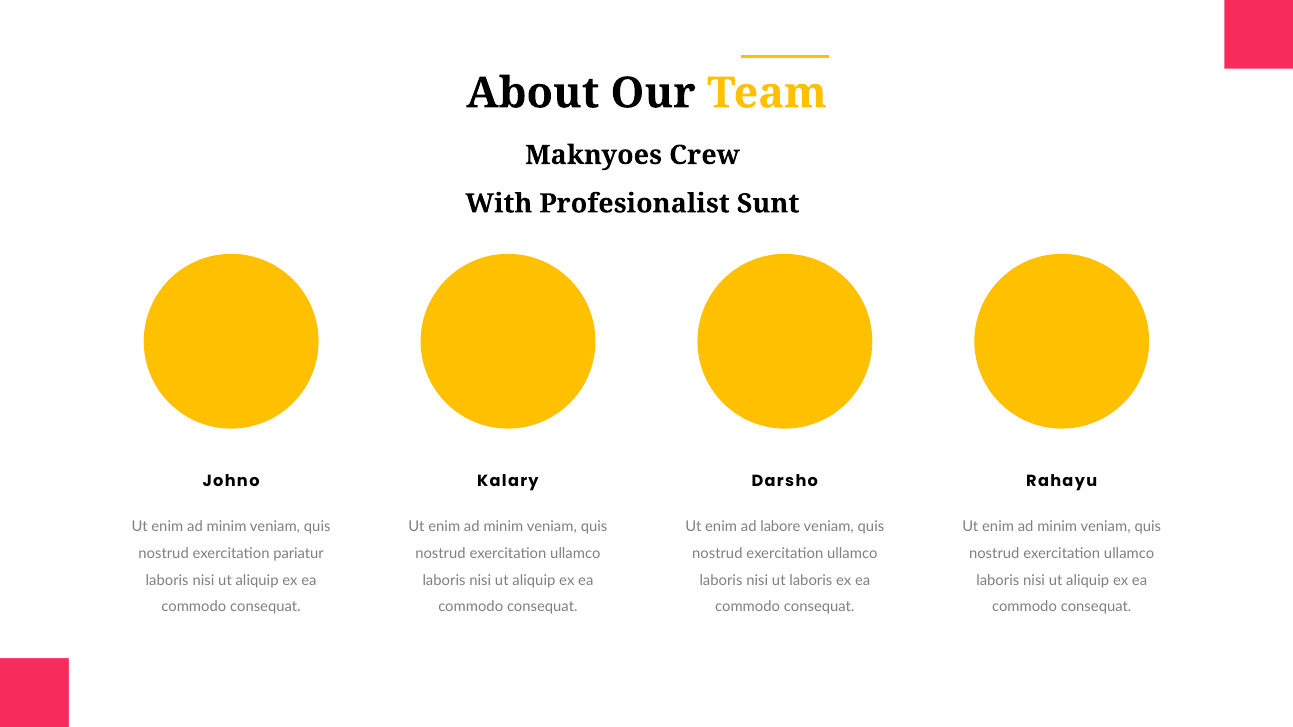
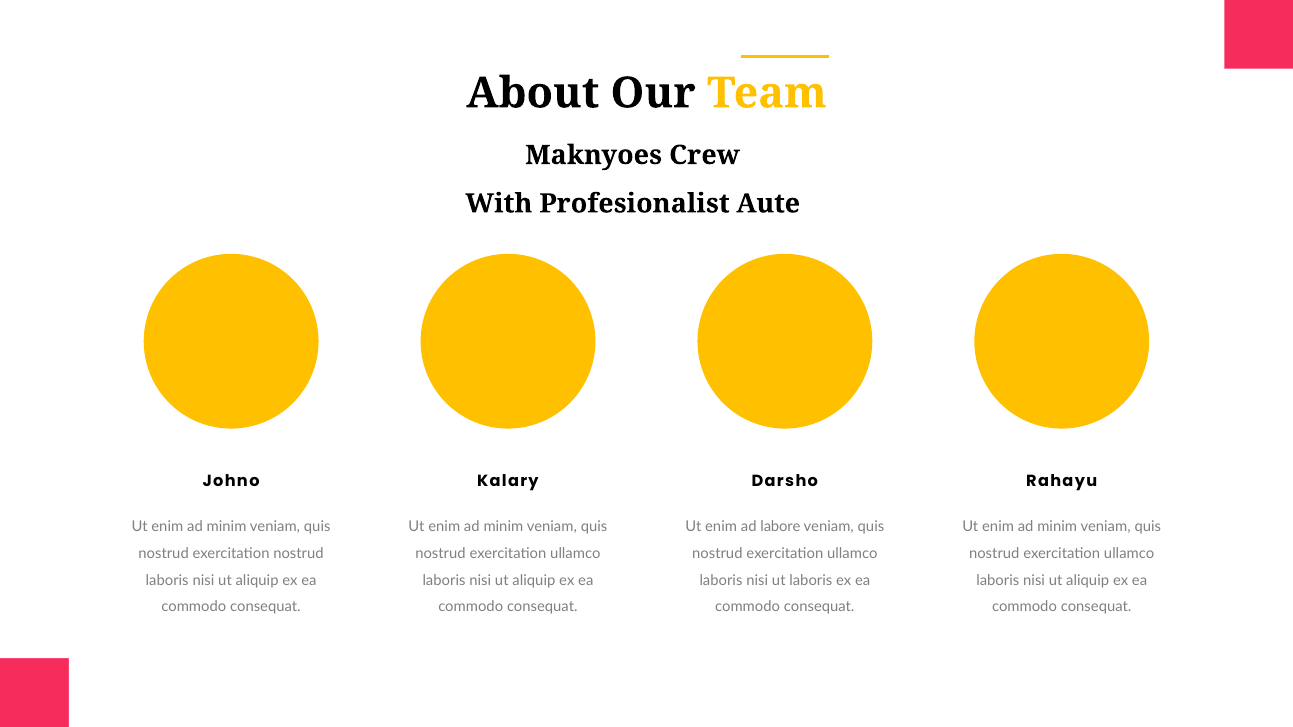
Sunt: Sunt -> Aute
exercitation pariatur: pariatur -> nostrud
